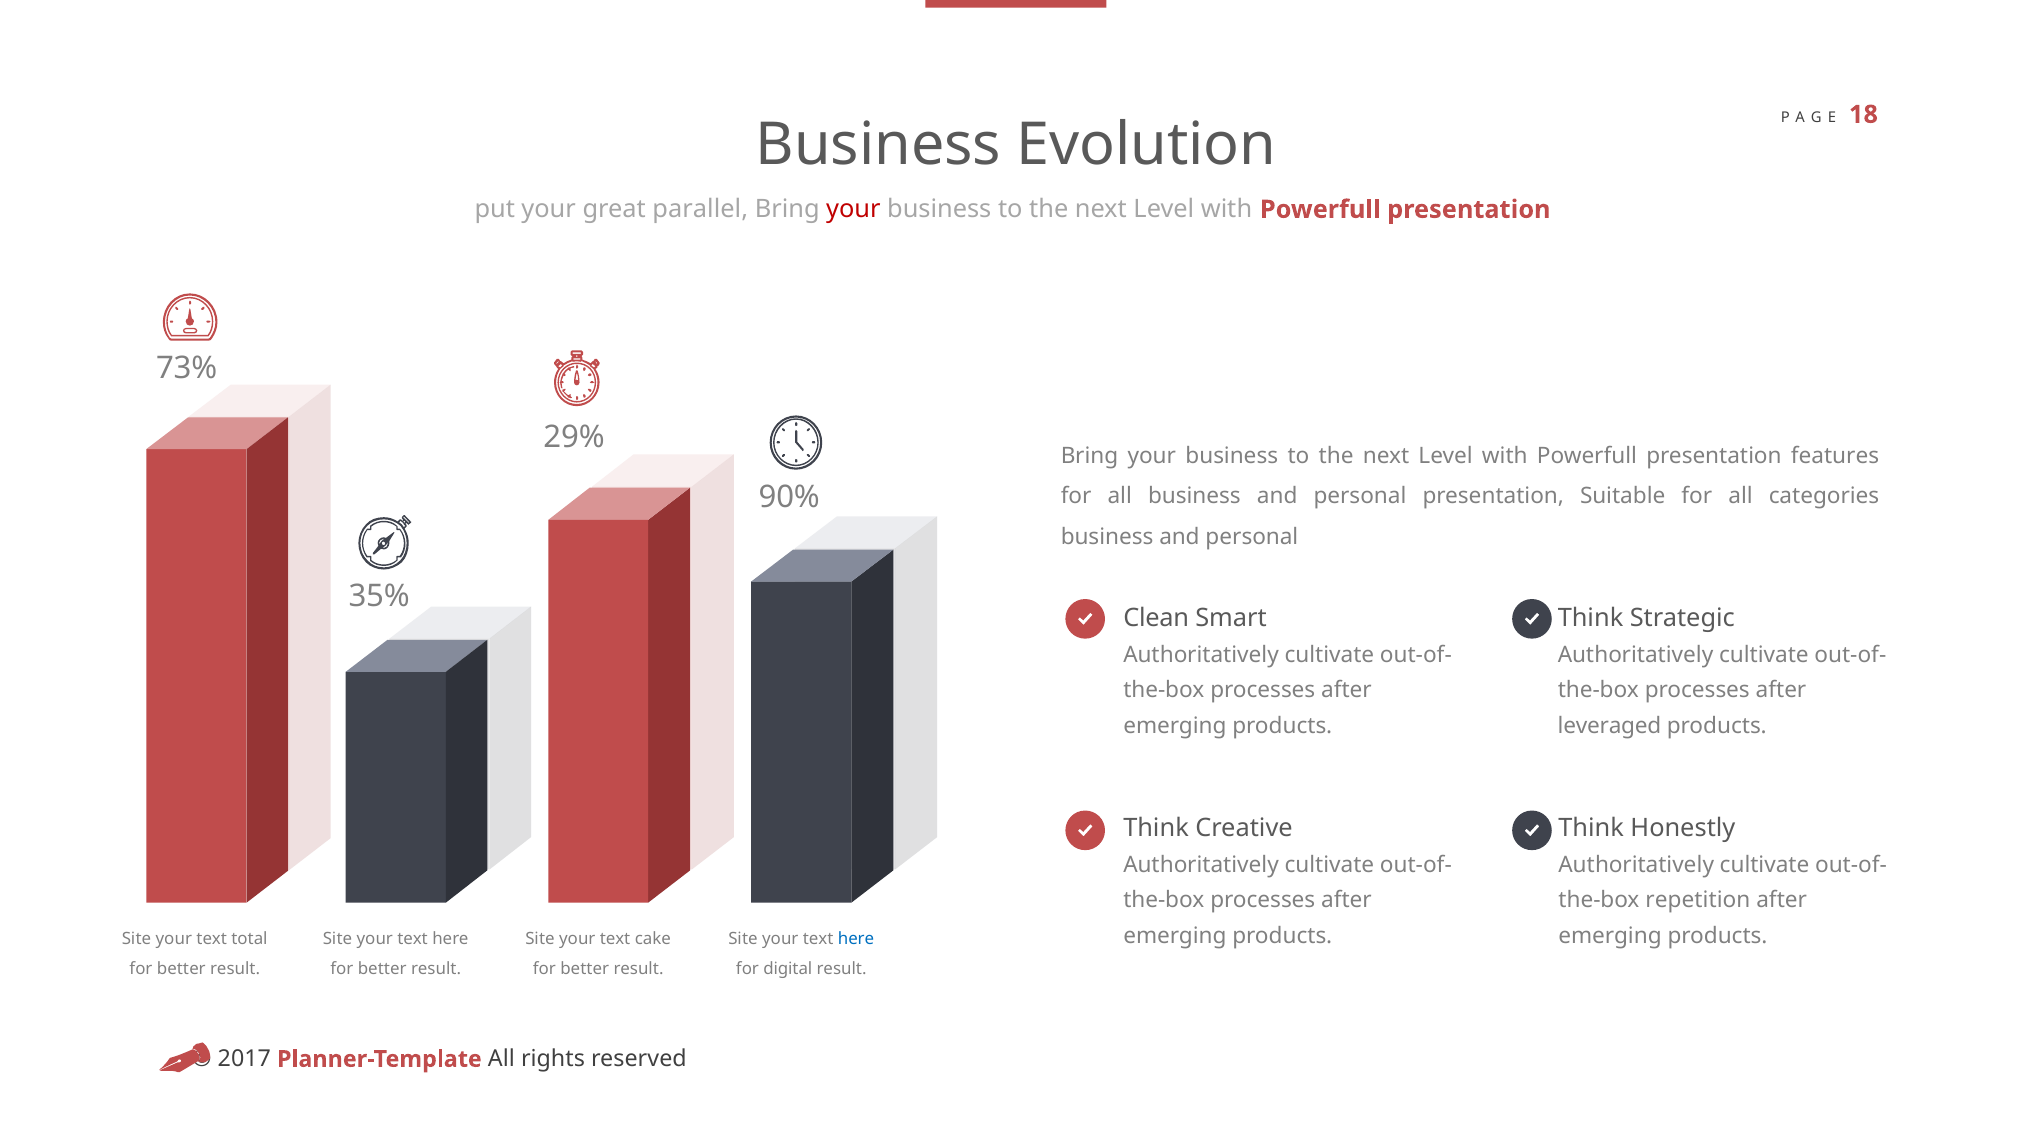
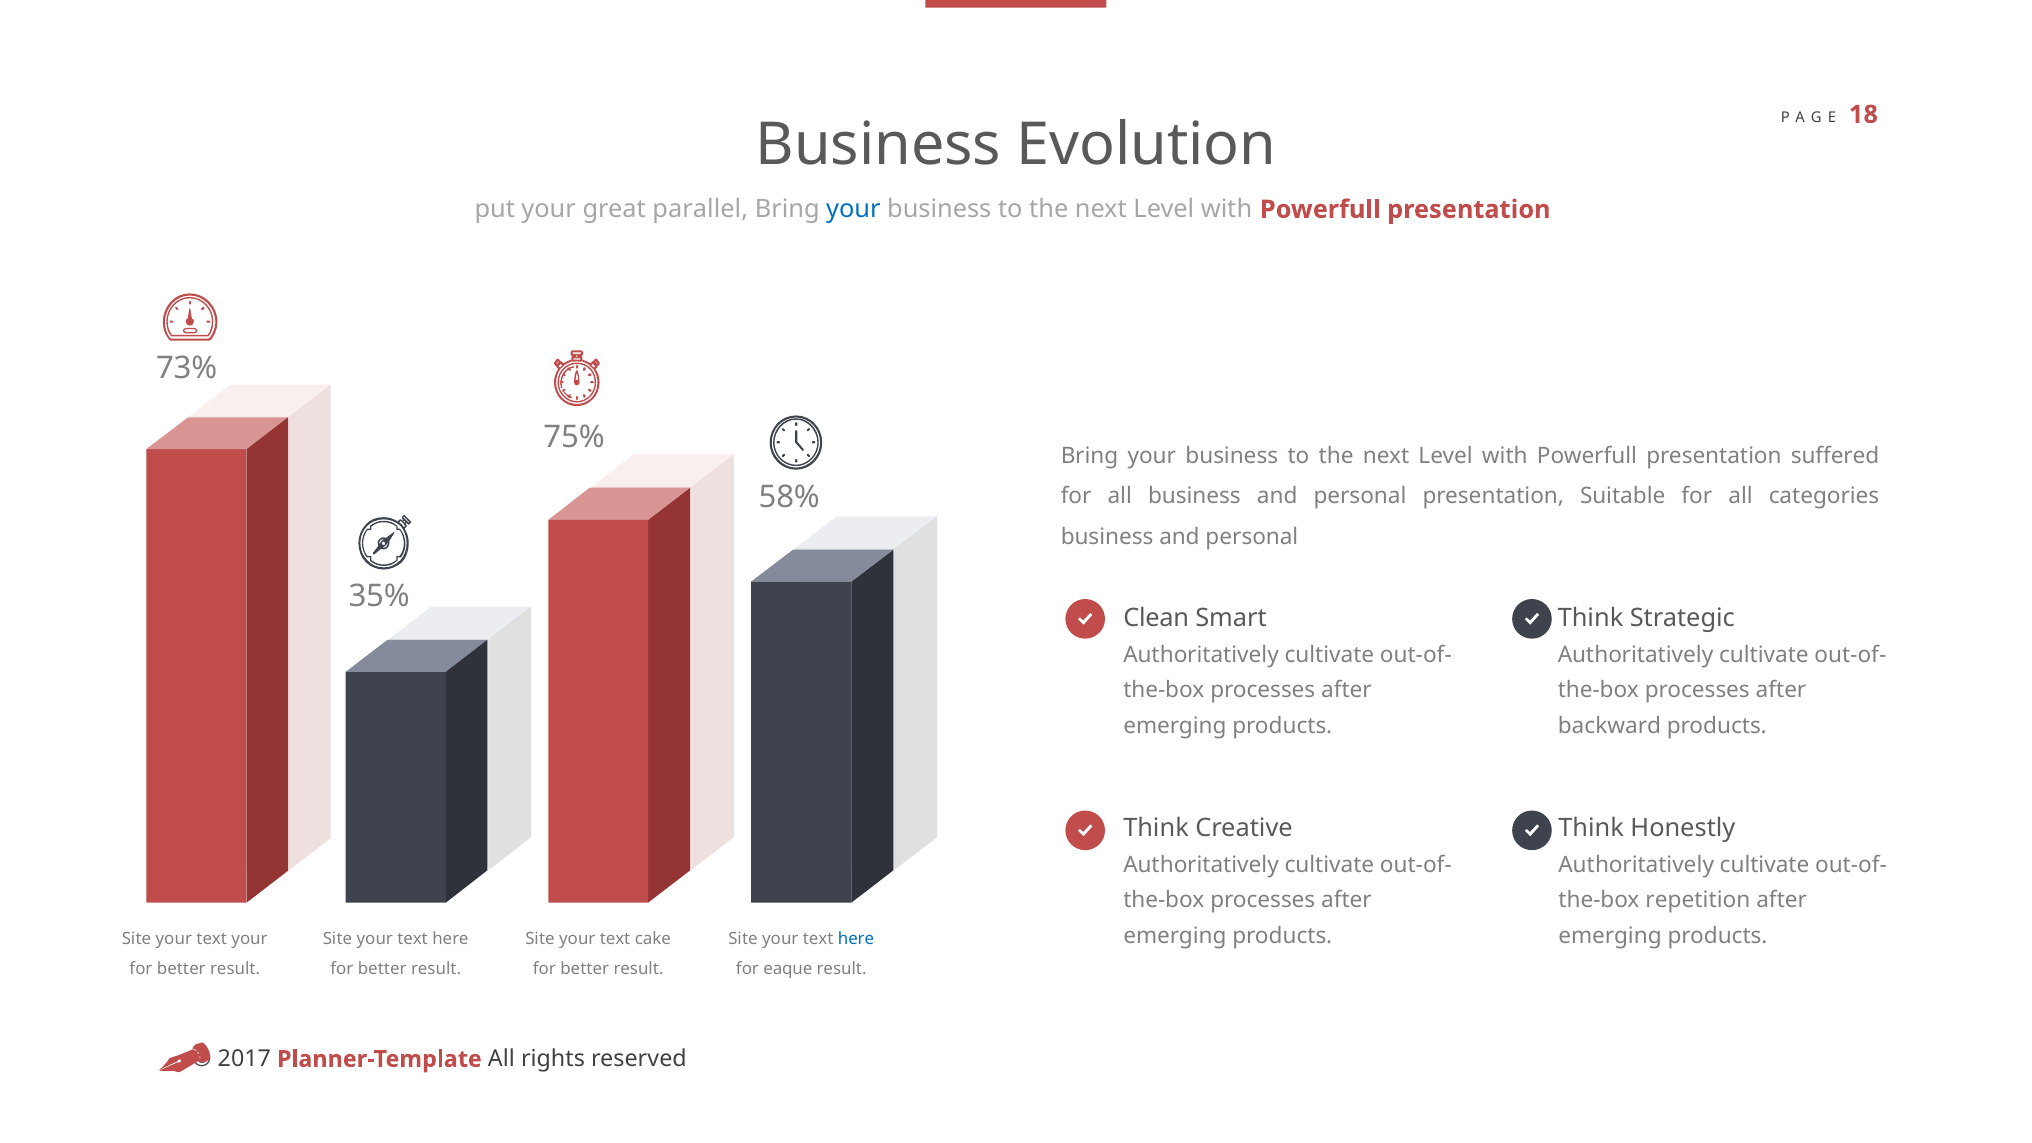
your at (853, 209) colour: red -> blue
29%: 29% -> 75%
features: features -> suffered
90%: 90% -> 58%
leveraged: leveraged -> backward
text total: total -> your
digital: digital -> eaque
